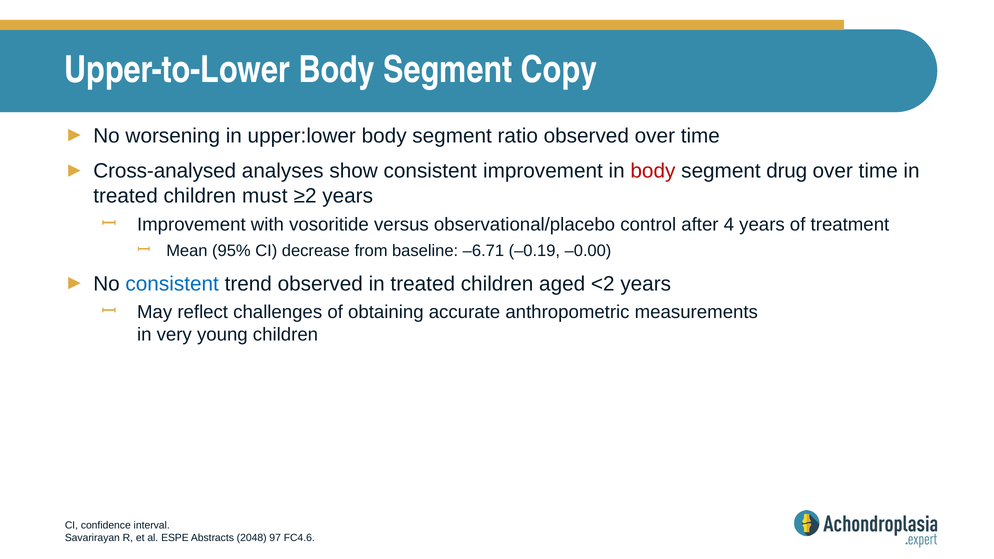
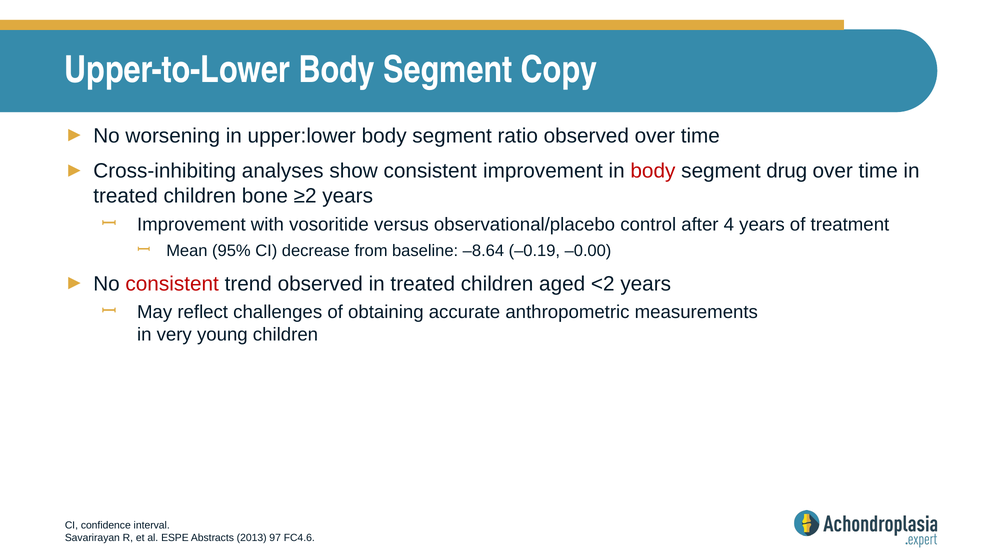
Cross-analysed: Cross-analysed -> Cross-inhibiting
must: must -> bone
–6.71: –6.71 -> –8.64
consistent at (172, 284) colour: blue -> red
2048: 2048 -> 2013
